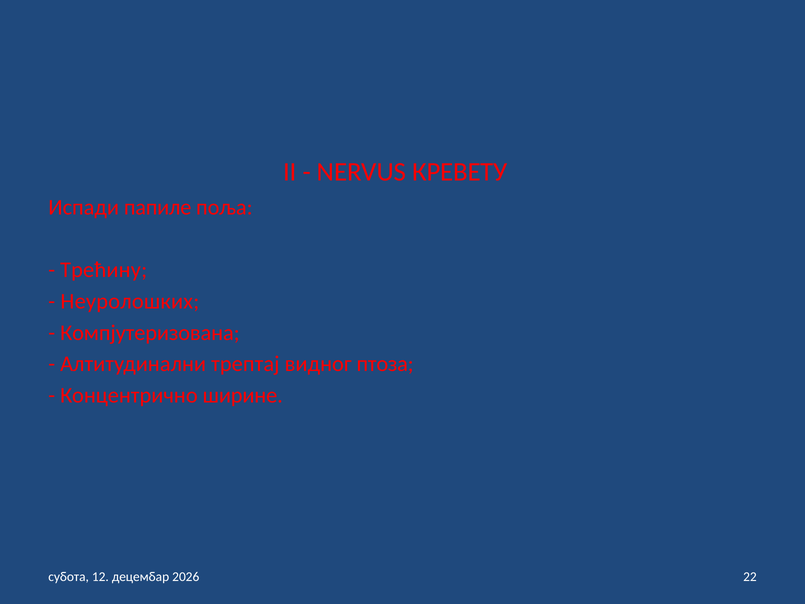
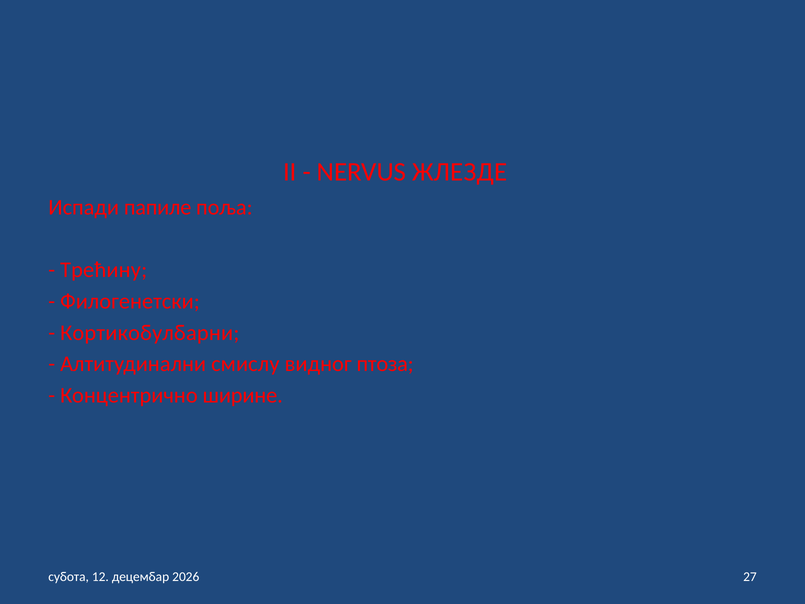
КРЕВЕТУ: КРЕВЕТУ -> ЖЛЕЗДЕ
Неуролошких: Неуролошких -> Филогенетски
Компјутеризована: Компјутеризована -> Кортикобулбарни
трептај: трептај -> смислу
22: 22 -> 27
